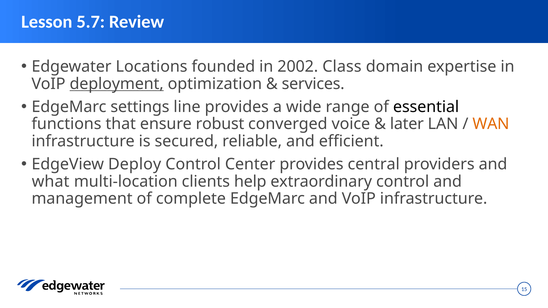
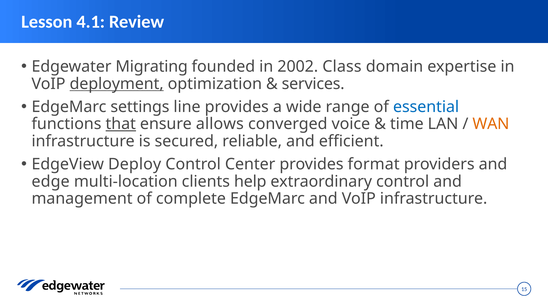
5.7: 5.7 -> 4.1
Locations: Locations -> Migrating
essential colour: black -> blue
that underline: none -> present
robust: robust -> allows
later: later -> time
central: central -> format
what: what -> edge
